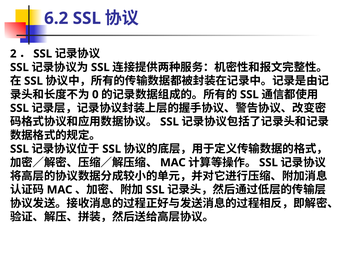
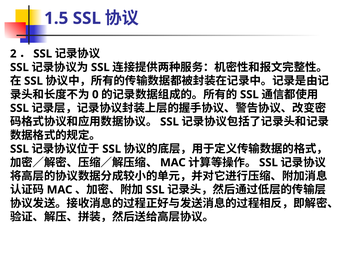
6.2: 6.2 -> 1.5
